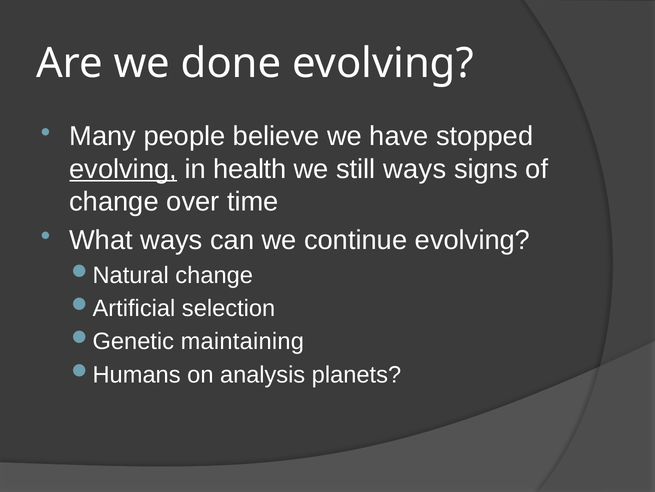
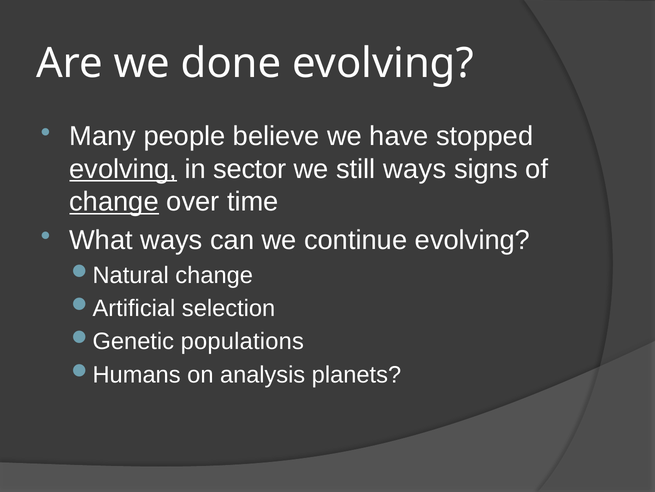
health: health -> sector
change at (114, 202) underline: none -> present
maintaining: maintaining -> populations
